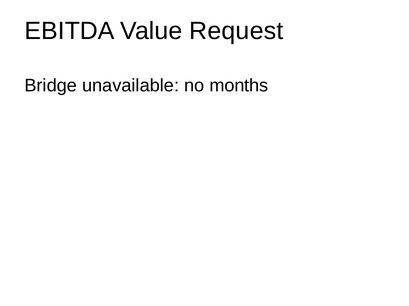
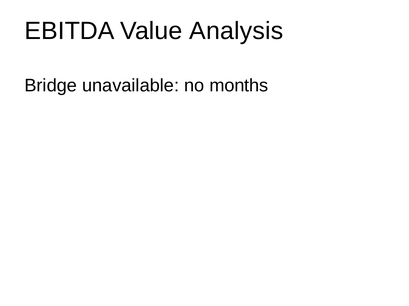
Request: Request -> Analysis
